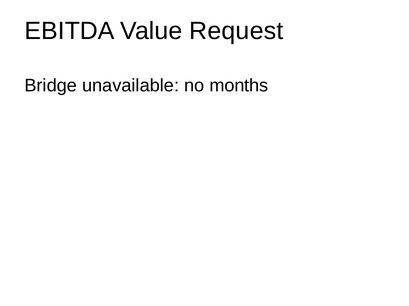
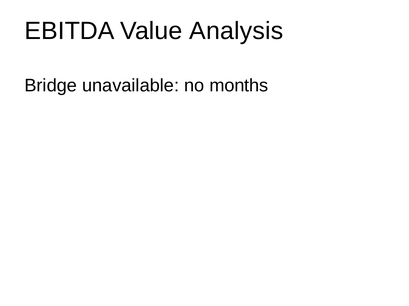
Request: Request -> Analysis
